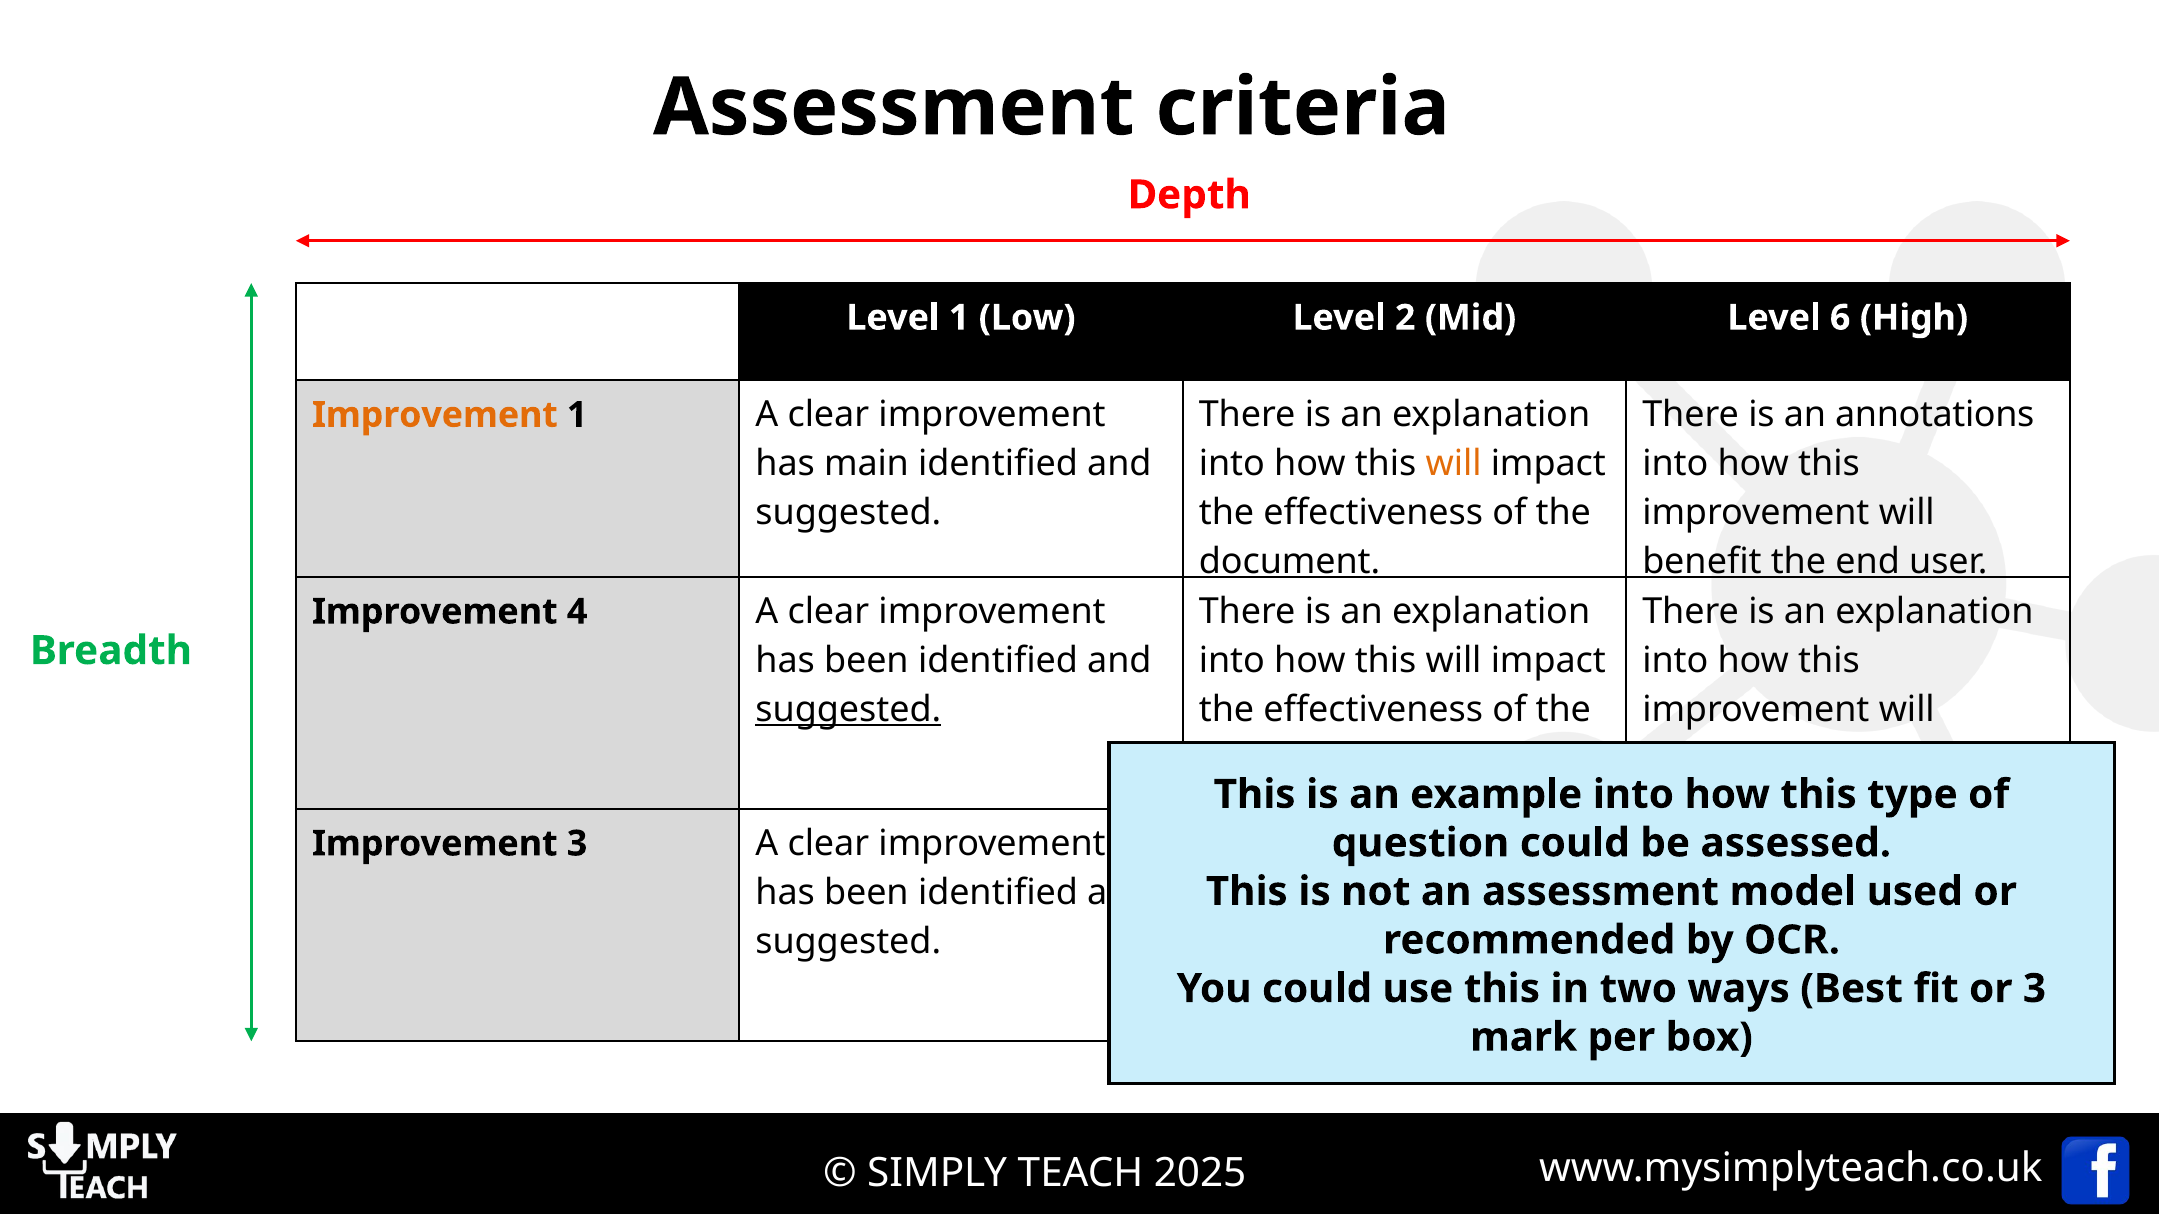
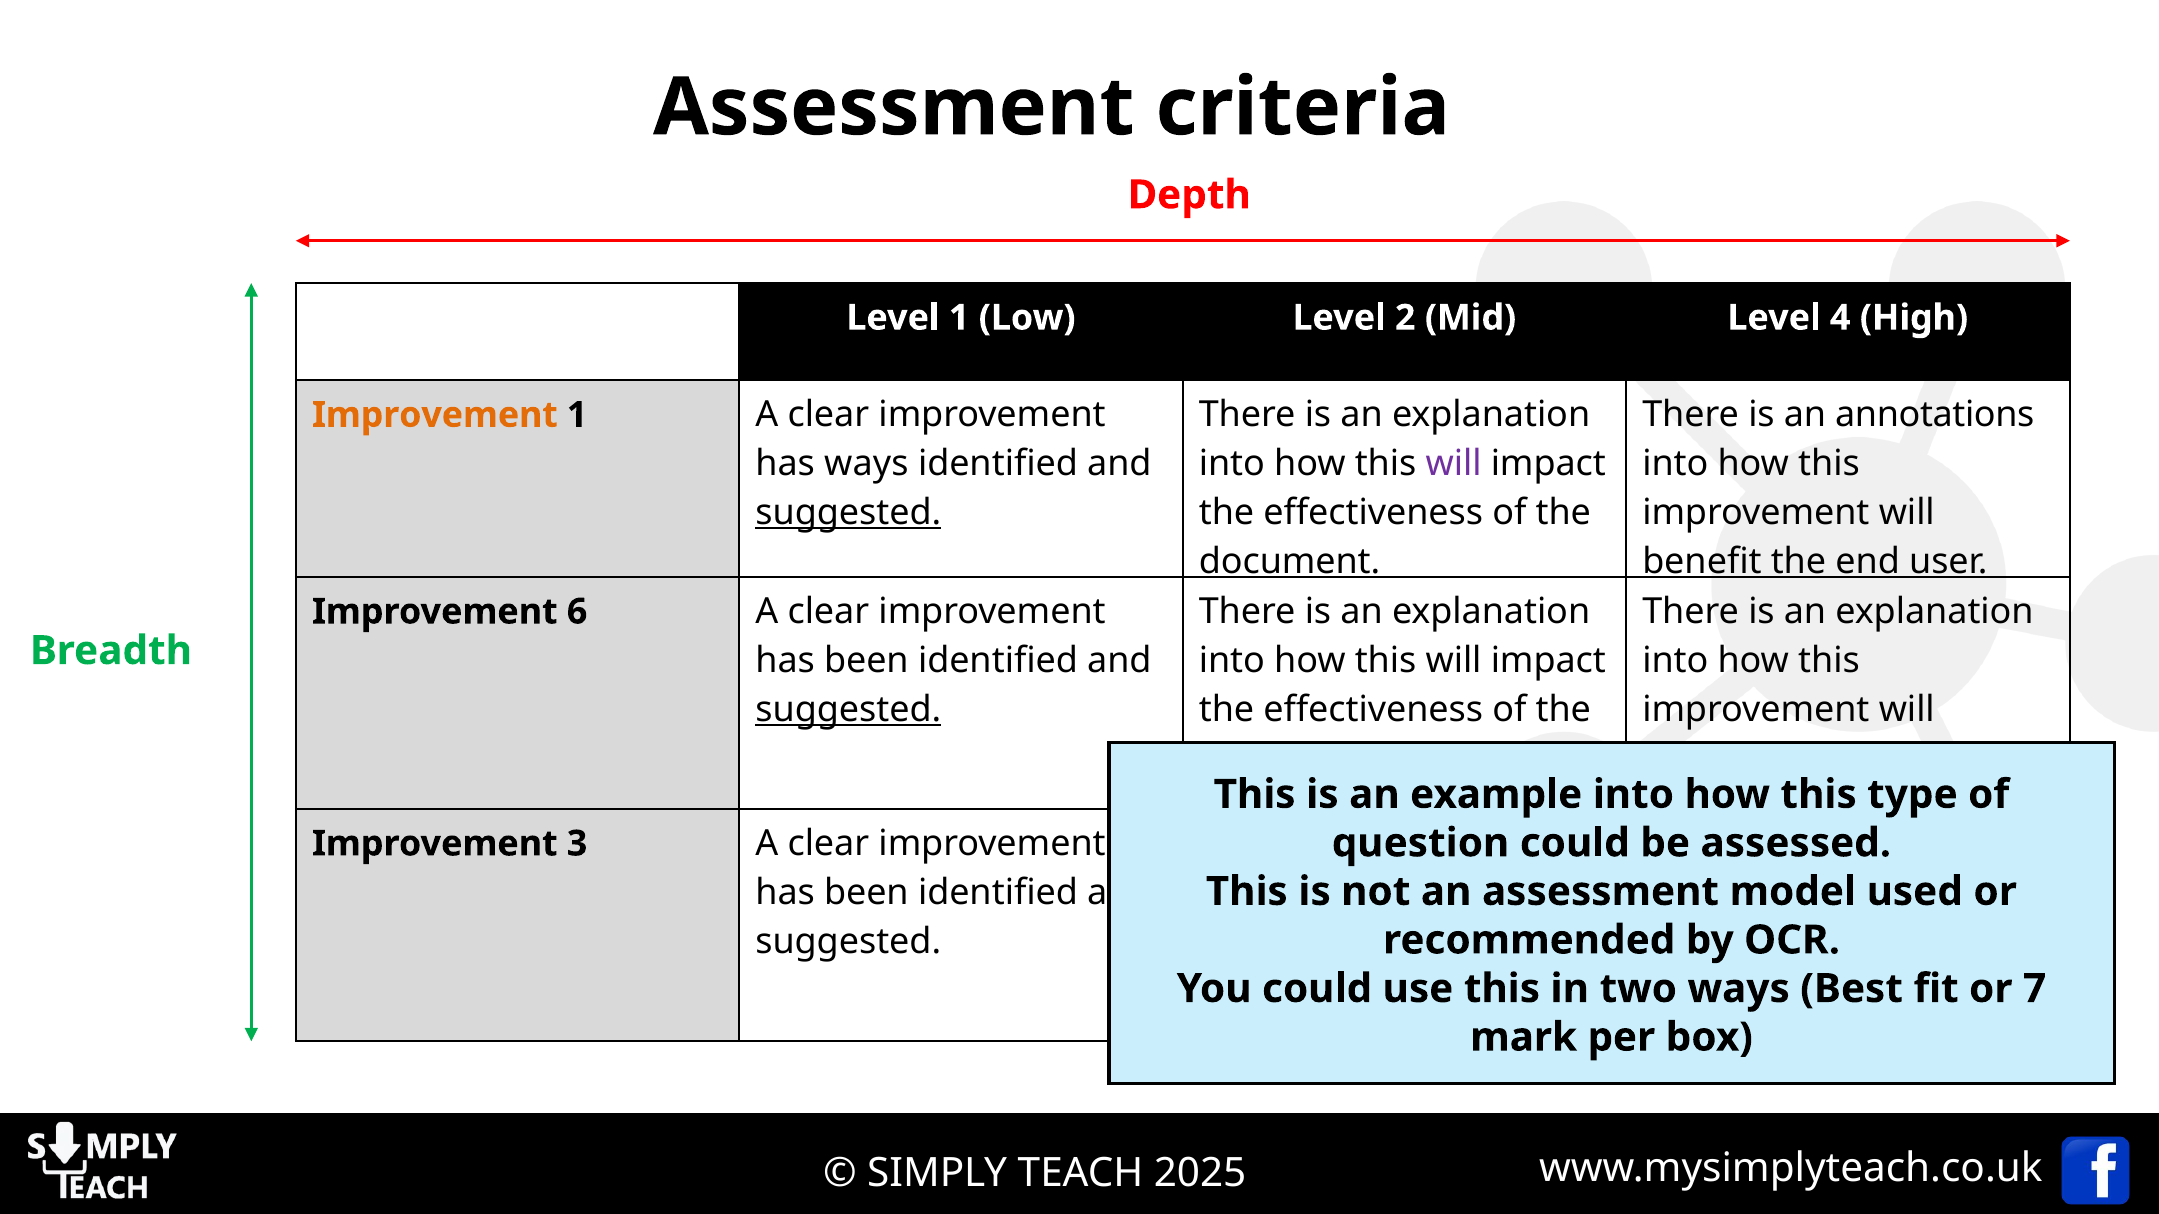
6: 6 -> 4
has main: main -> ways
will at (1454, 464) colour: orange -> purple
suggested at (848, 513) underline: none -> present
4: 4 -> 6
3 at (2035, 989): 3 -> 7
